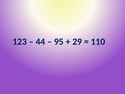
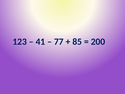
44: 44 -> 41
95: 95 -> 77
29: 29 -> 85
110: 110 -> 200
